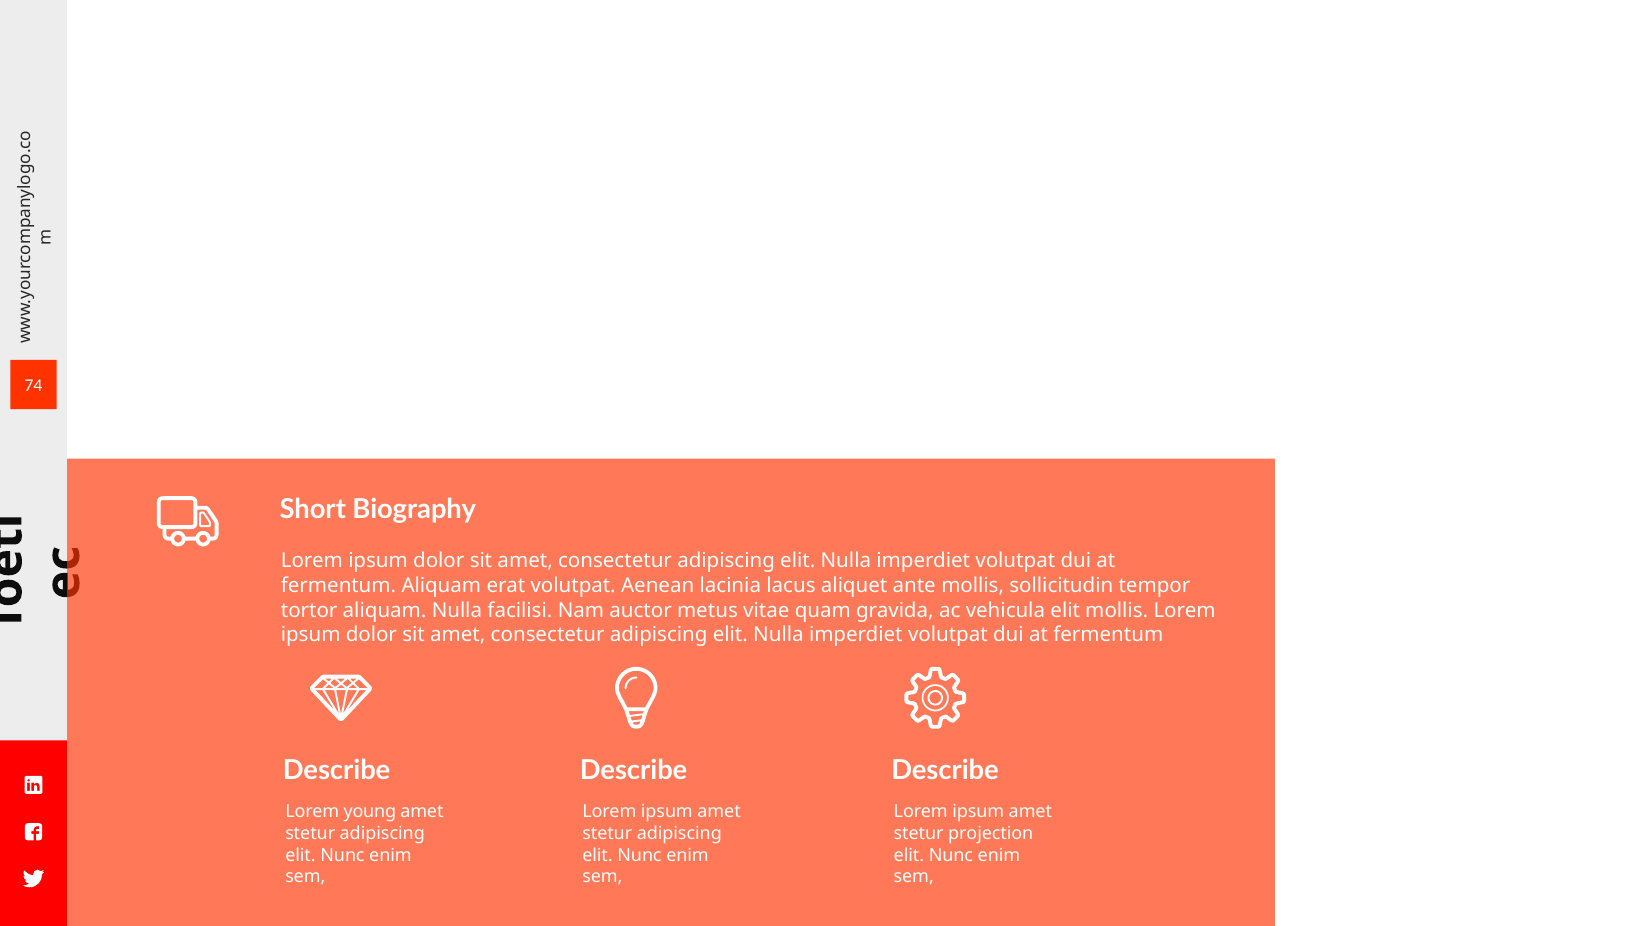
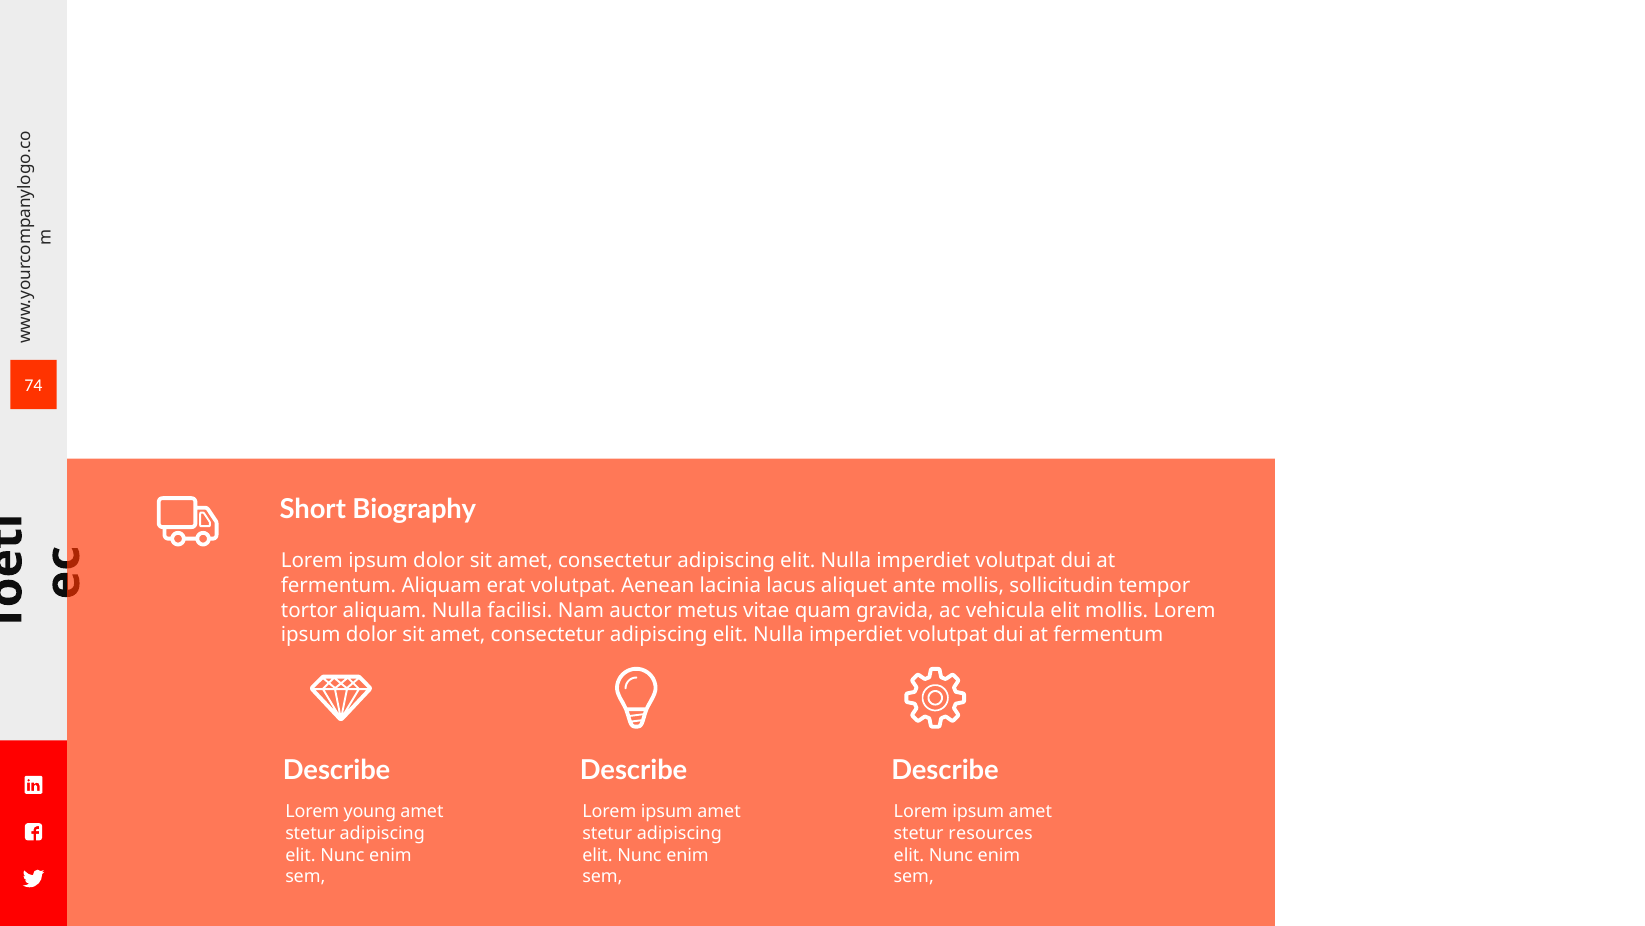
projection: projection -> resources
